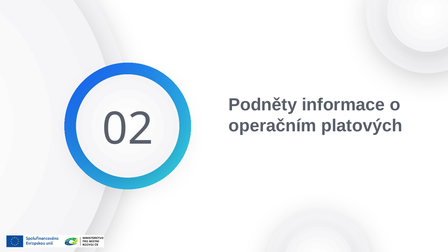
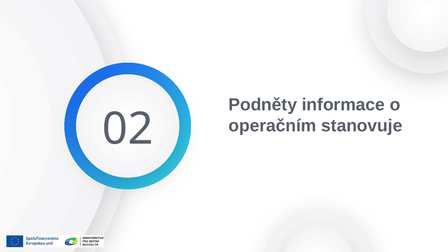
platových: platových -> stanovuje
